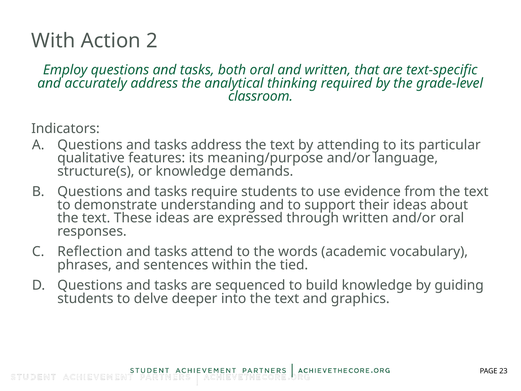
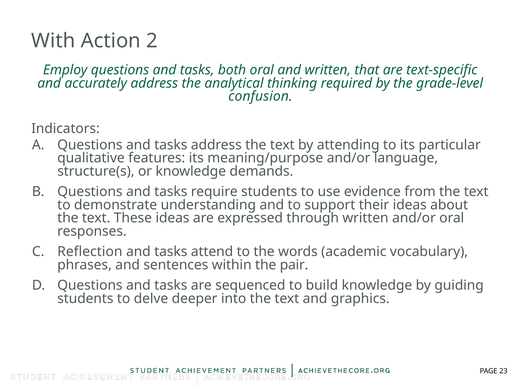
classroom: classroom -> confusion
tied: tied -> pair
